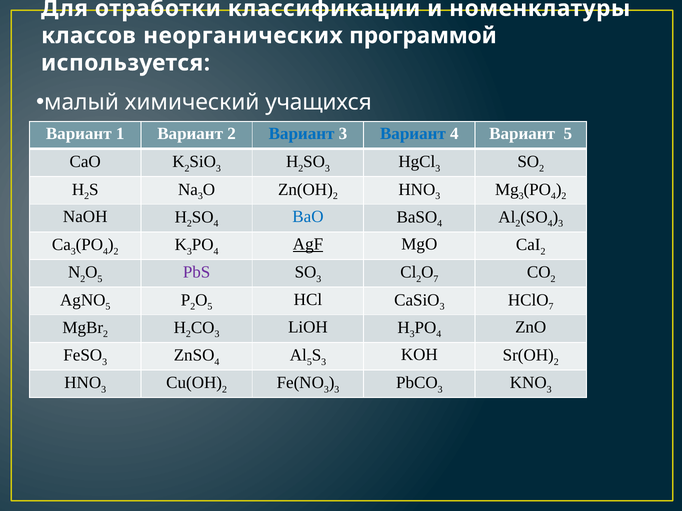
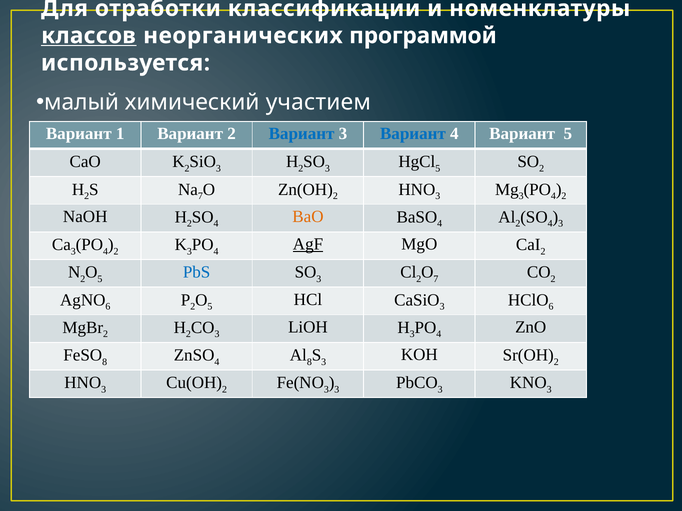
классов underline: none -> present
учащихся: учащихся -> участием
3 at (438, 169): 3 -> 5
3 at (200, 196): 3 -> 7
BaO colour: blue -> orange
PbS colour: purple -> blue
5 at (108, 307): 5 -> 6
7 at (551, 307): 7 -> 6
3 at (105, 362): 3 -> 8
5 at (309, 362): 5 -> 8
